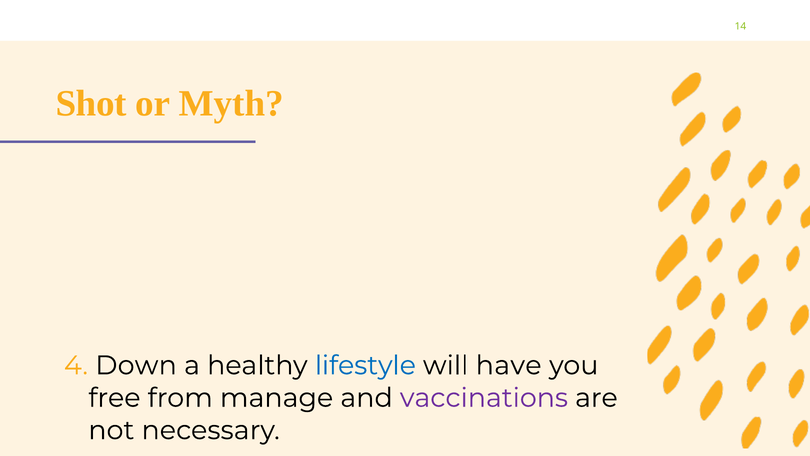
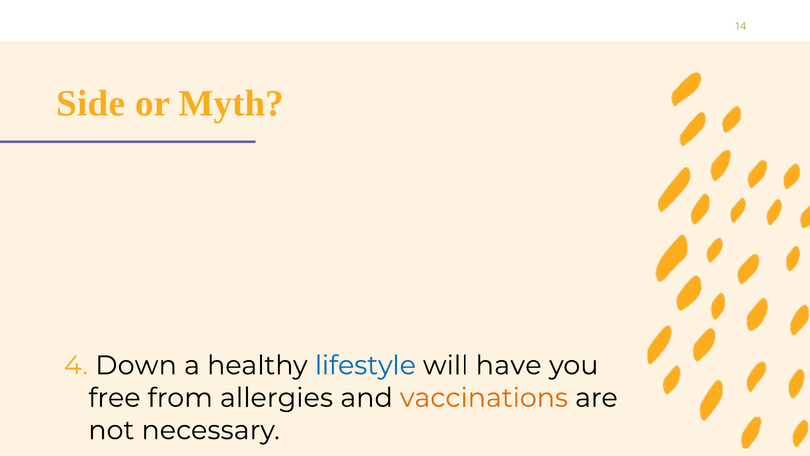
Shot: Shot -> Side
manage: manage -> allergies
vaccinations colour: purple -> orange
